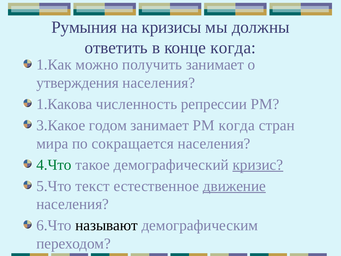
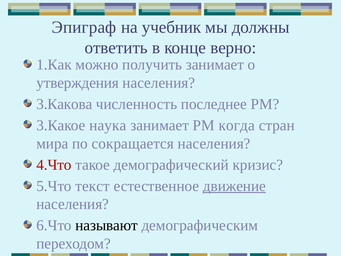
Румыния: Румыния -> Эпиграф
кризисы: кризисы -> учебник
конце когда: когда -> верно
1.Какова: 1.Какова -> 3.Какова
репрессии: репрессии -> последнее
годом: годом -> наука
4.Что colour: green -> red
кризис underline: present -> none
